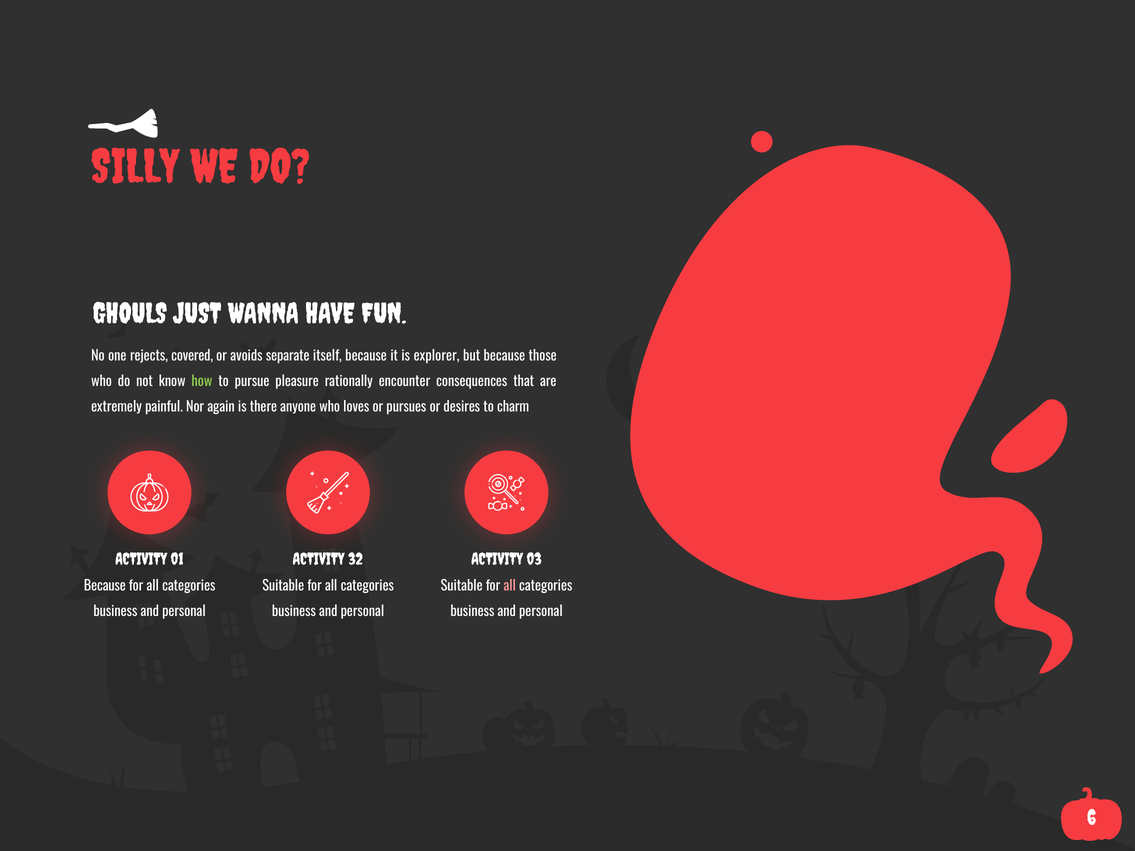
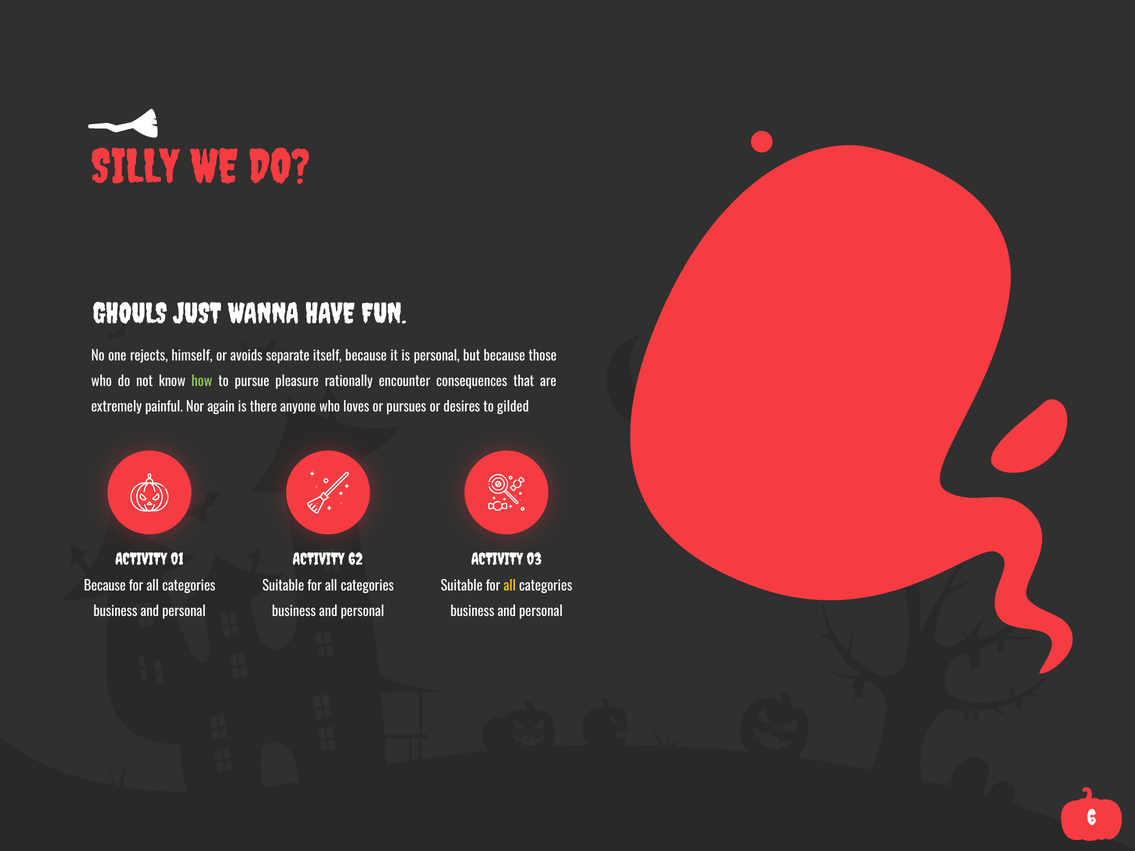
covered: covered -> himself
is explorer: explorer -> personal
charm: charm -> gilded
32: 32 -> 62
all at (510, 586) colour: pink -> yellow
